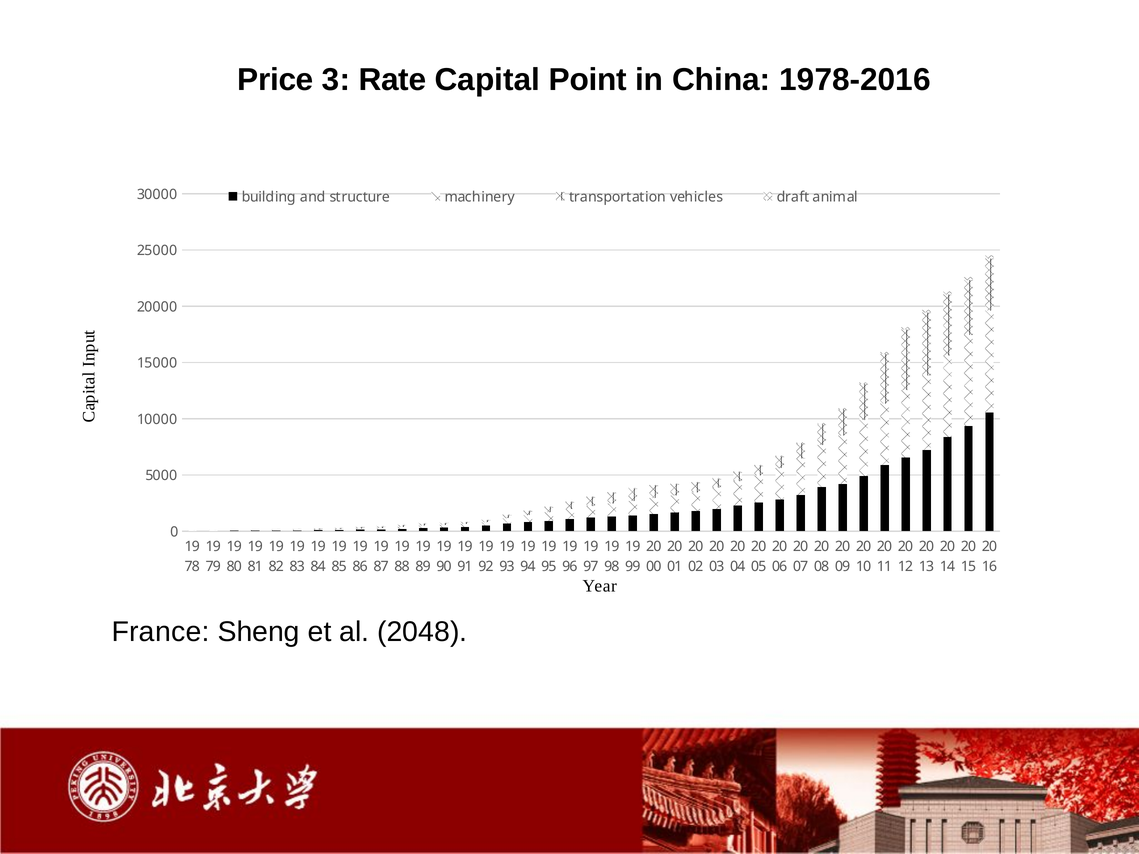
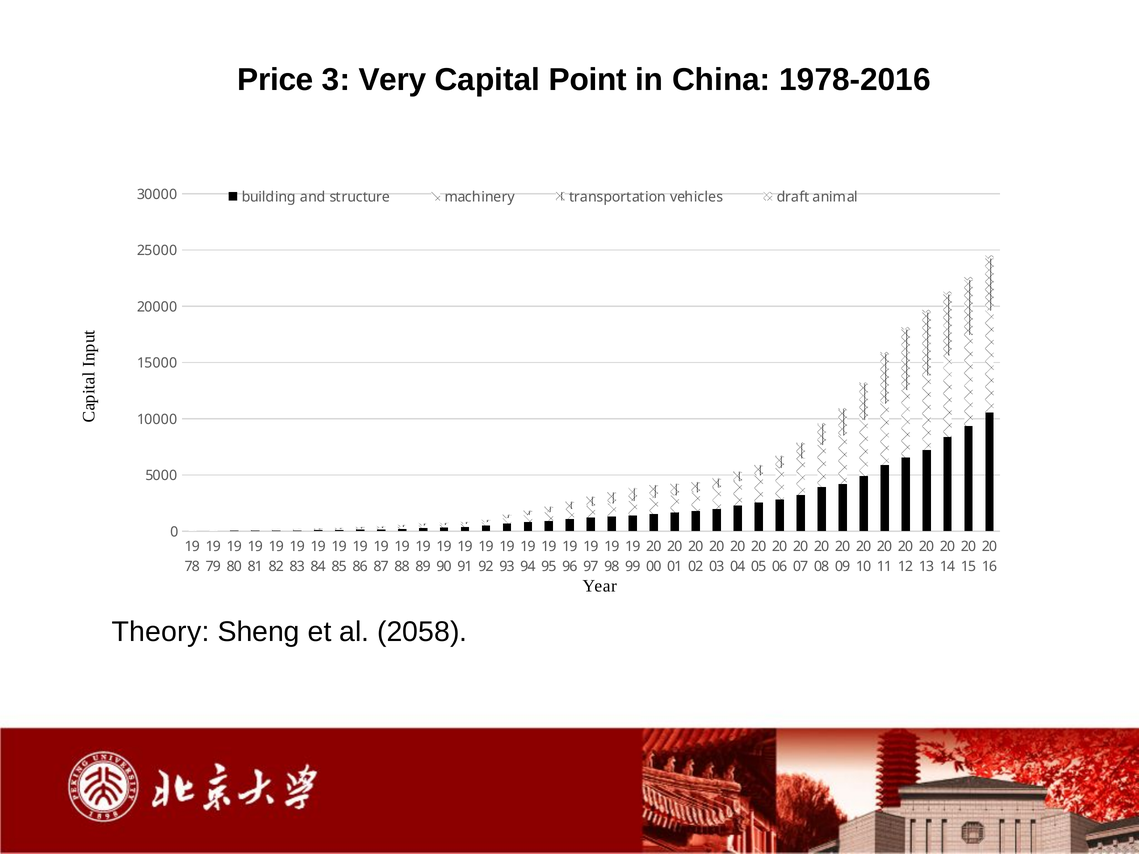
Rate: Rate -> Very
France: France -> Theory
2048: 2048 -> 2058
